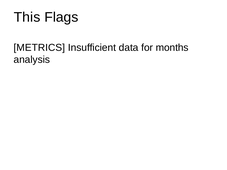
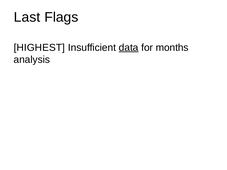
This: This -> Last
METRICS: METRICS -> HIGHEST
data underline: none -> present
